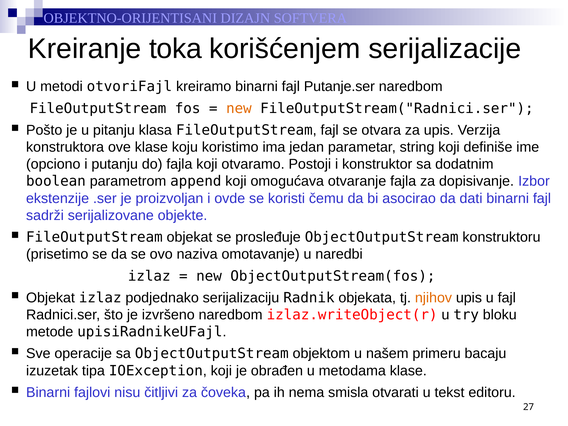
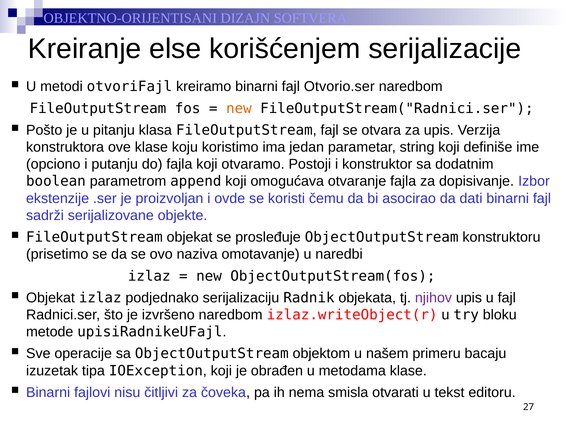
toka: toka -> else
Putanje.ser: Putanje.ser -> Otvorio.ser
njihov colour: orange -> purple
